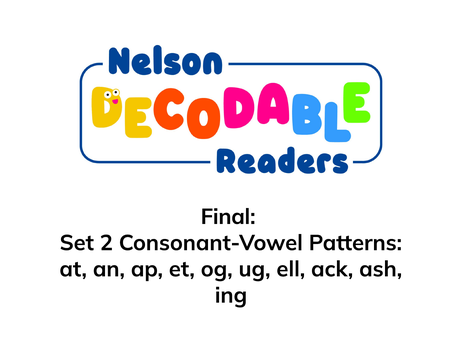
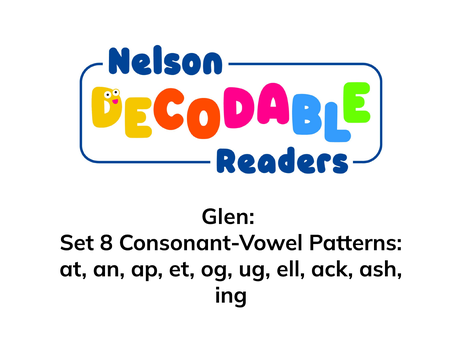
Final: Final -> Glen
2: 2 -> 8
